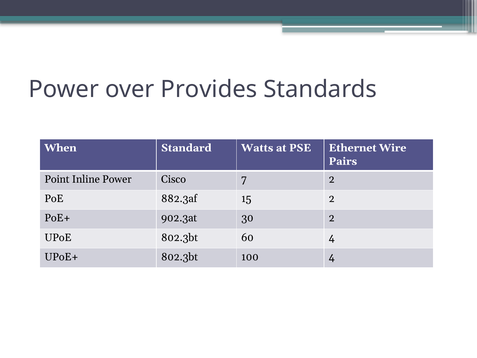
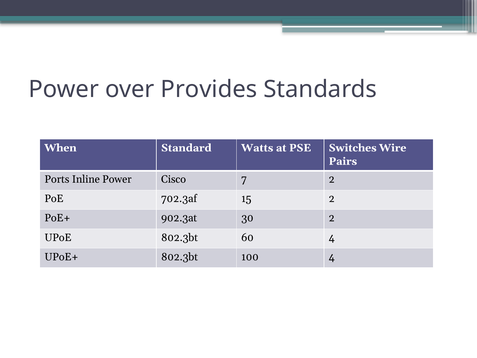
Ethernet: Ethernet -> Switches
Point: Point -> Ports
882.3af: 882.3af -> 702.3af
